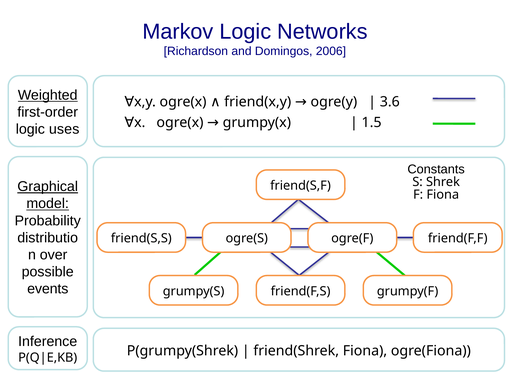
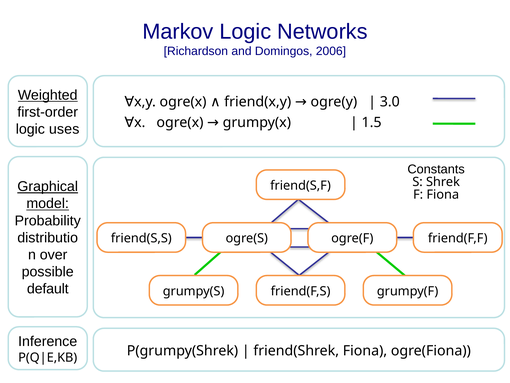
3.6: 3.6 -> 3.0
events: events -> default
